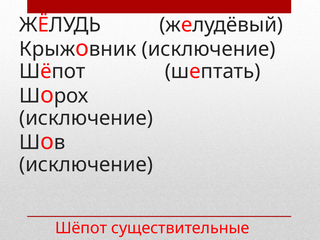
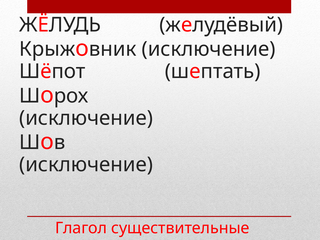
Шёпот at (81, 228): Шёпот -> Глагол
